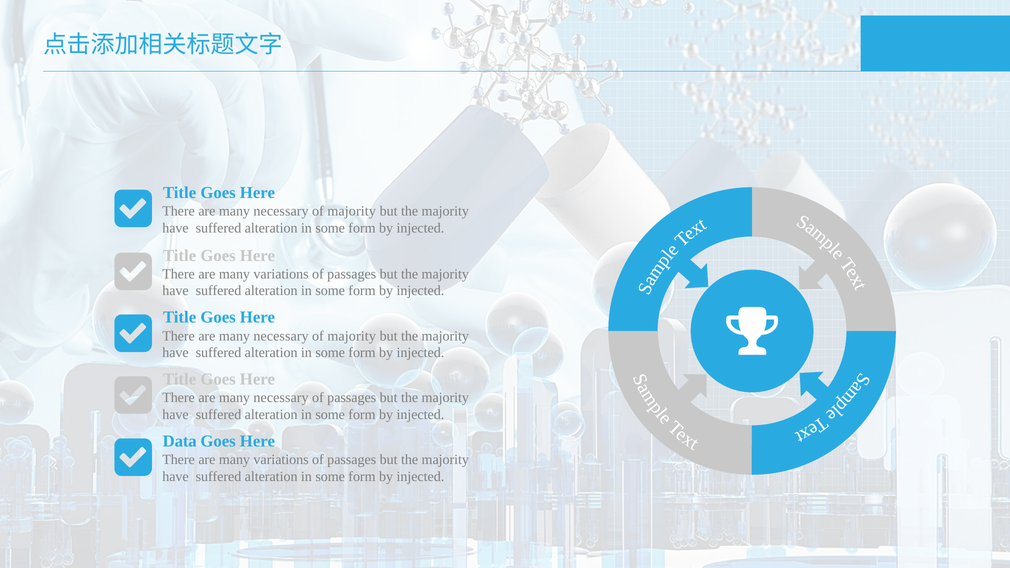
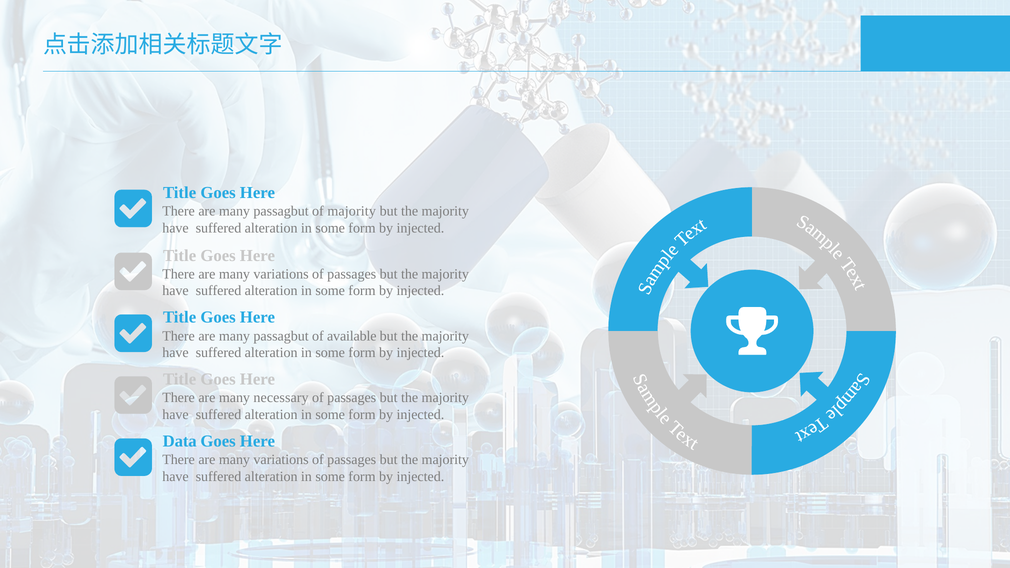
necessary at (281, 211): necessary -> passagbut
necessary at (281, 336): necessary -> passagbut
majority at (352, 336): majority -> available
